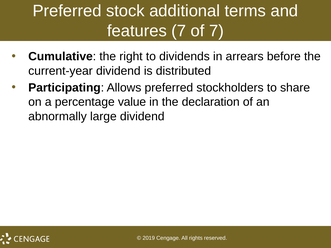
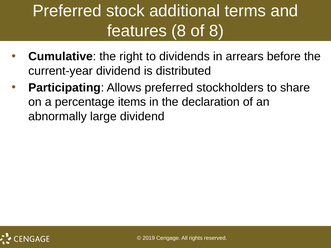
features 7: 7 -> 8
of 7: 7 -> 8
value: value -> items
